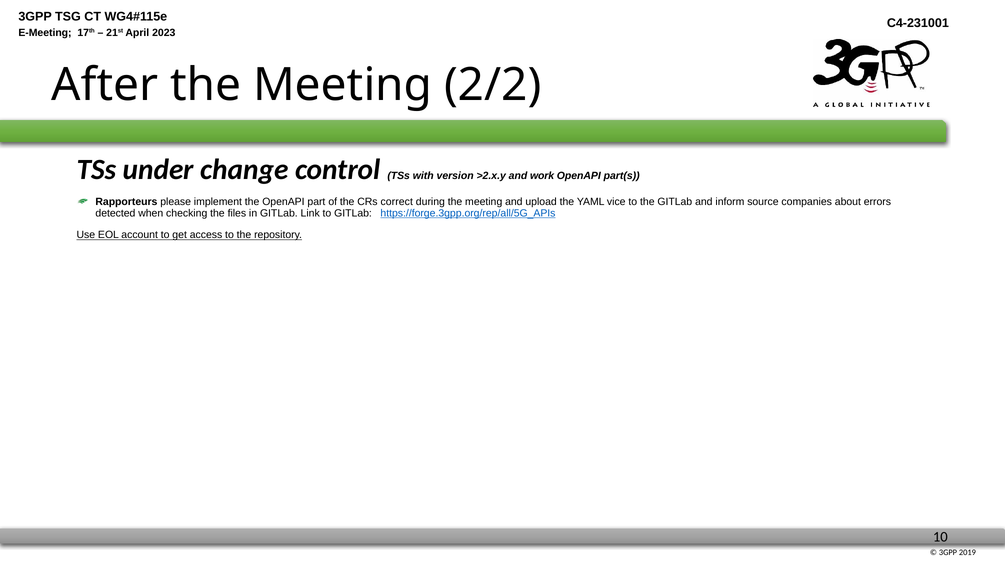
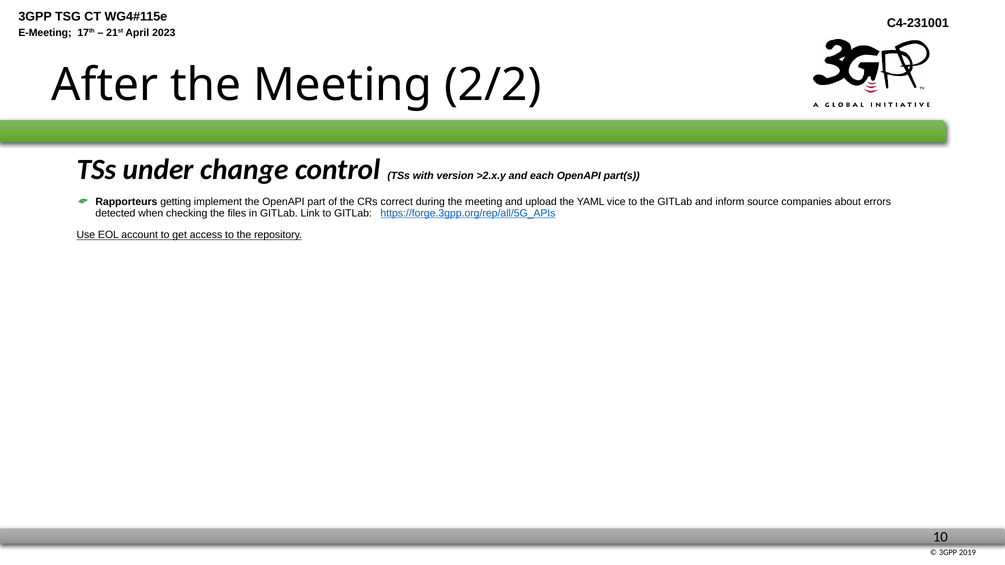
work: work -> each
please: please -> getting
